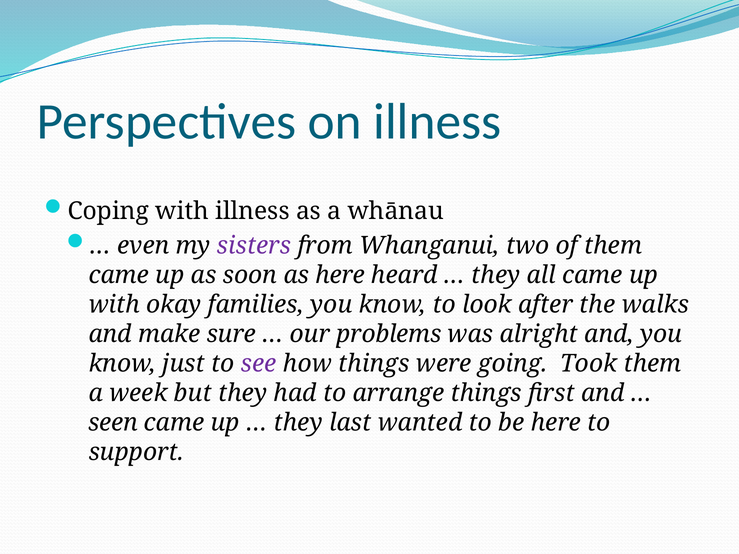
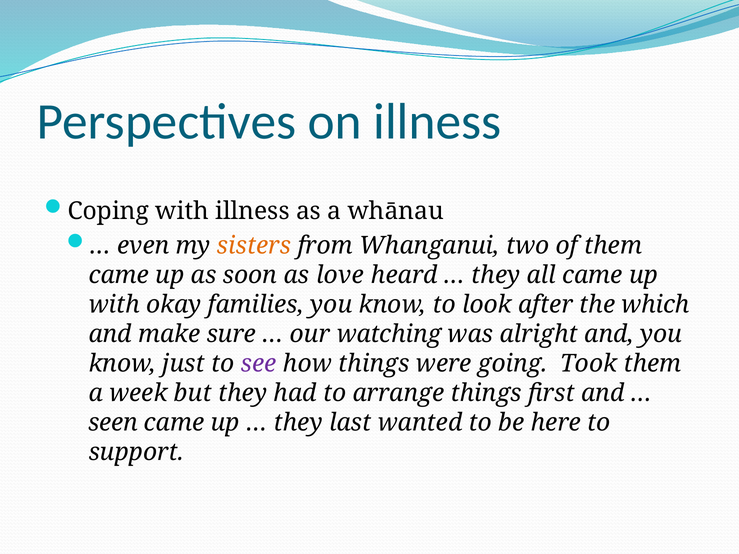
sisters colour: purple -> orange
as here: here -> love
walks: walks -> which
problems: problems -> watching
